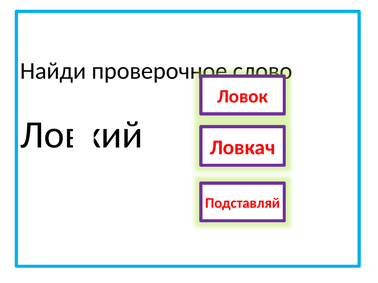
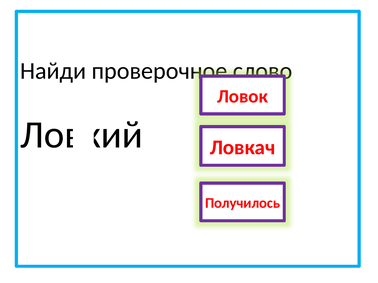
Подставляй: Подставляй -> Получилось
